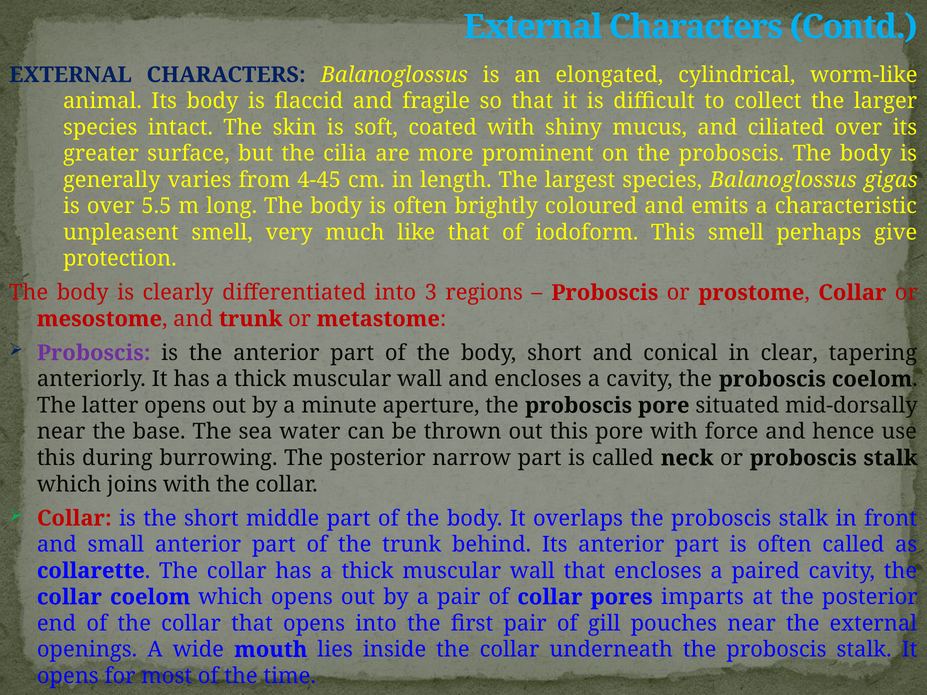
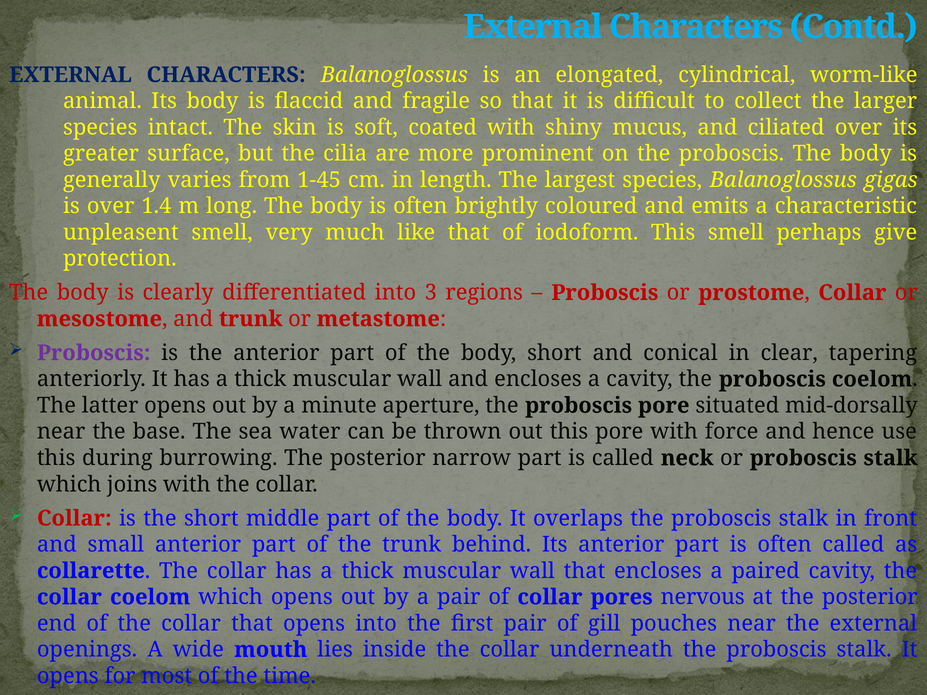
4-45: 4-45 -> 1-45
5.5: 5.5 -> 1.4
imparts: imparts -> nervous
